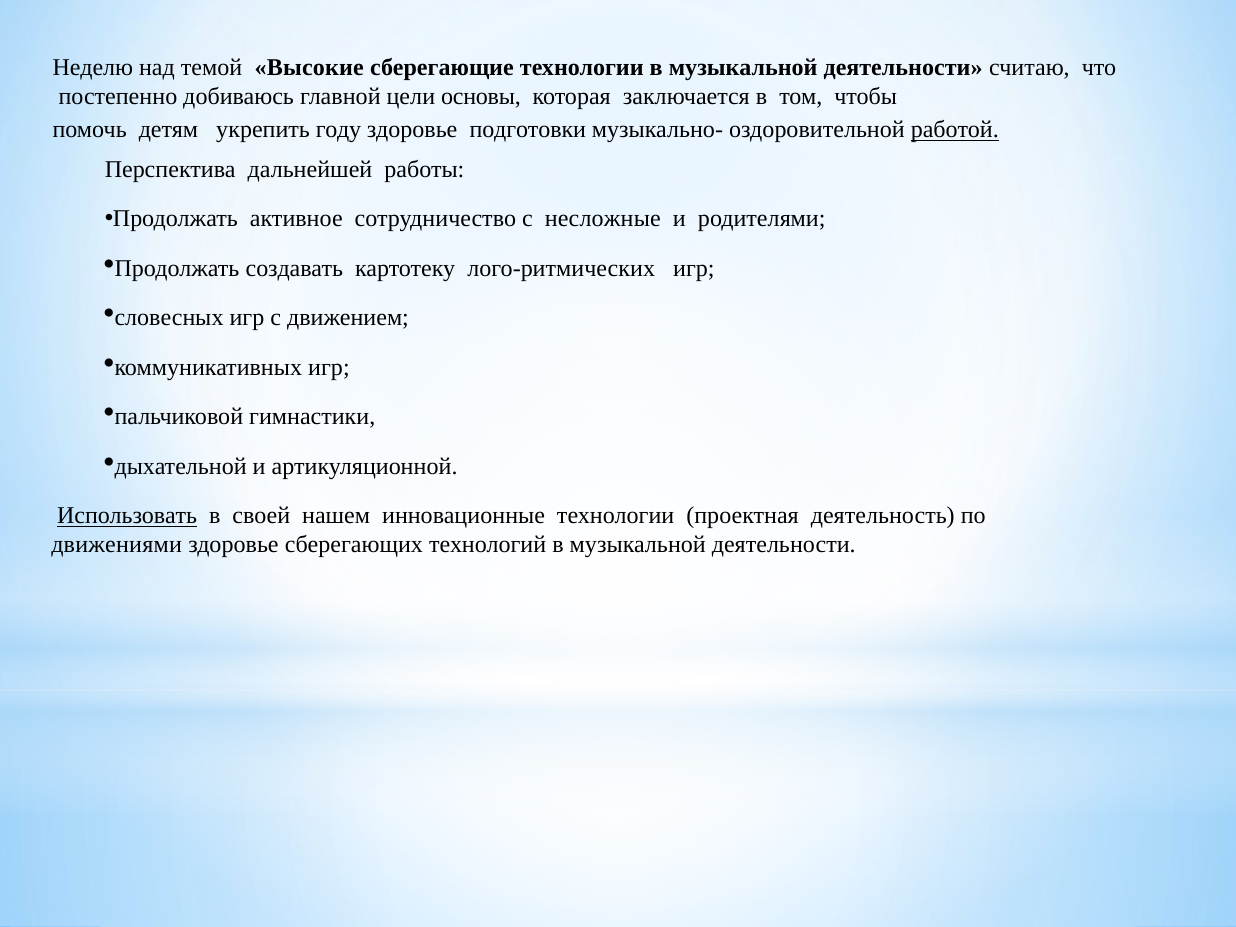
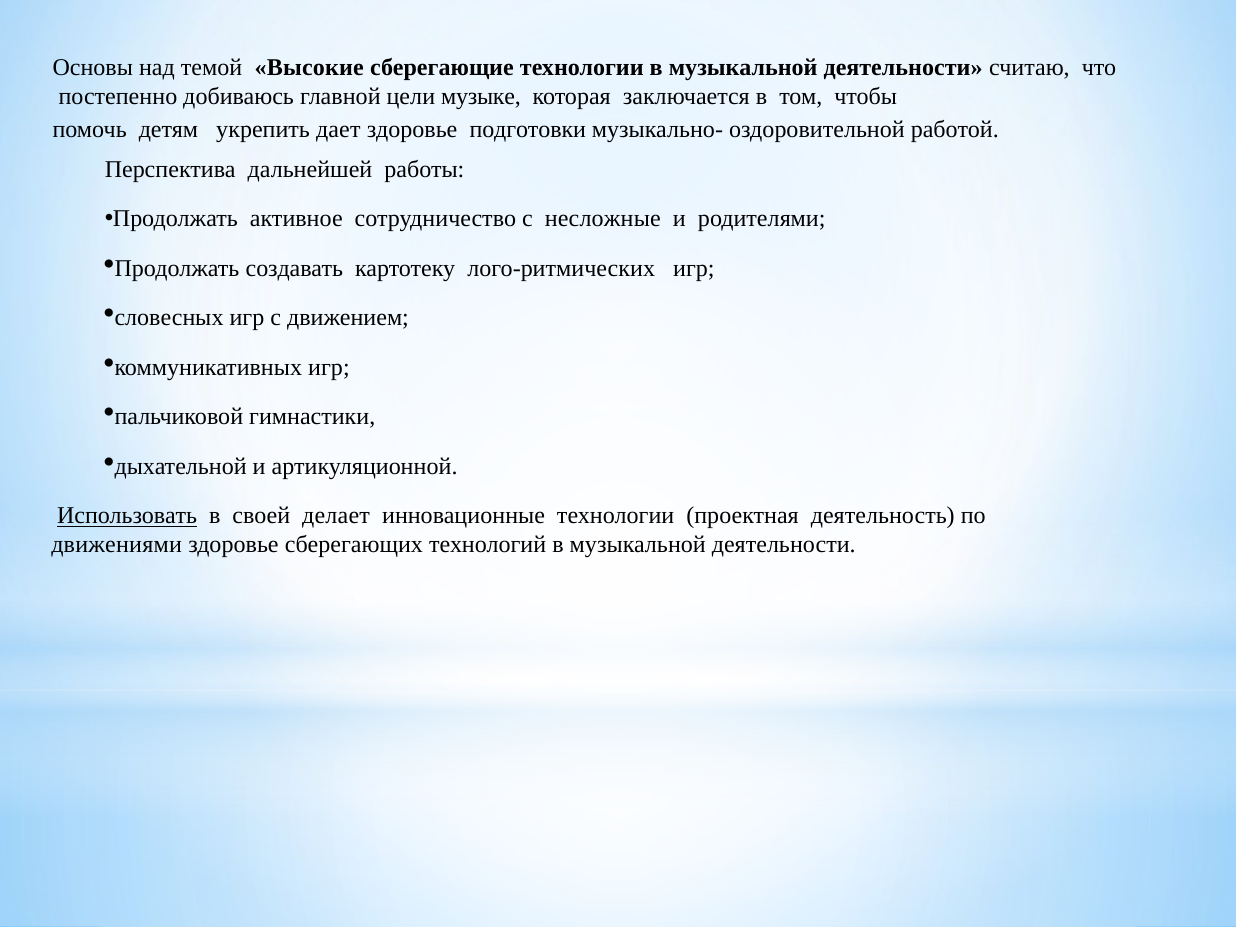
Неделю: Неделю -> Основы
основы: основы -> музыке
году: году -> дает
работой underline: present -> none
нашем: нашем -> делает
